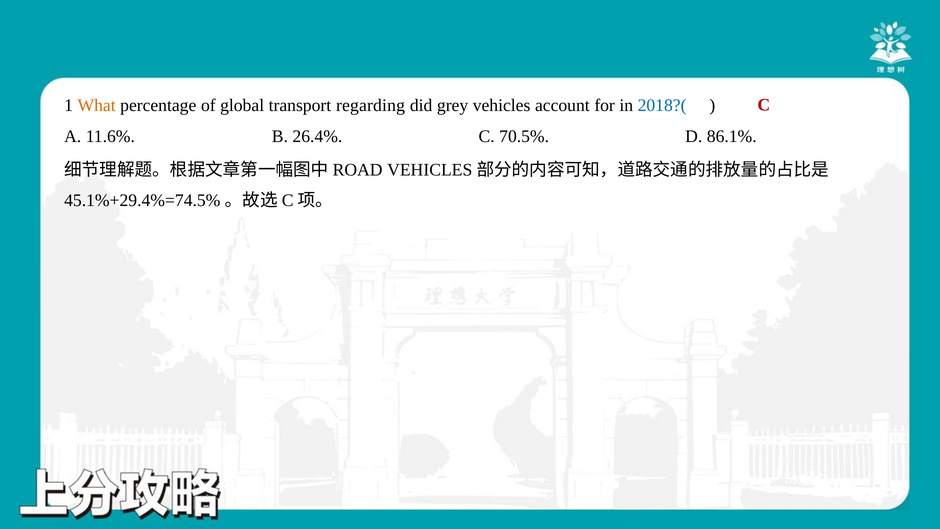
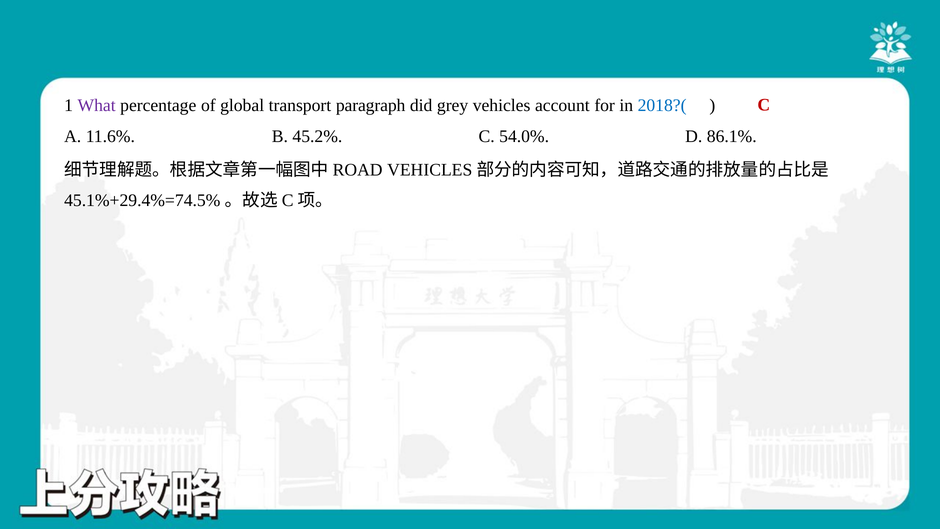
What colour: orange -> purple
regarding: regarding -> paragraph
26.4%: 26.4% -> 45.2%
70.5%: 70.5% -> 54.0%
